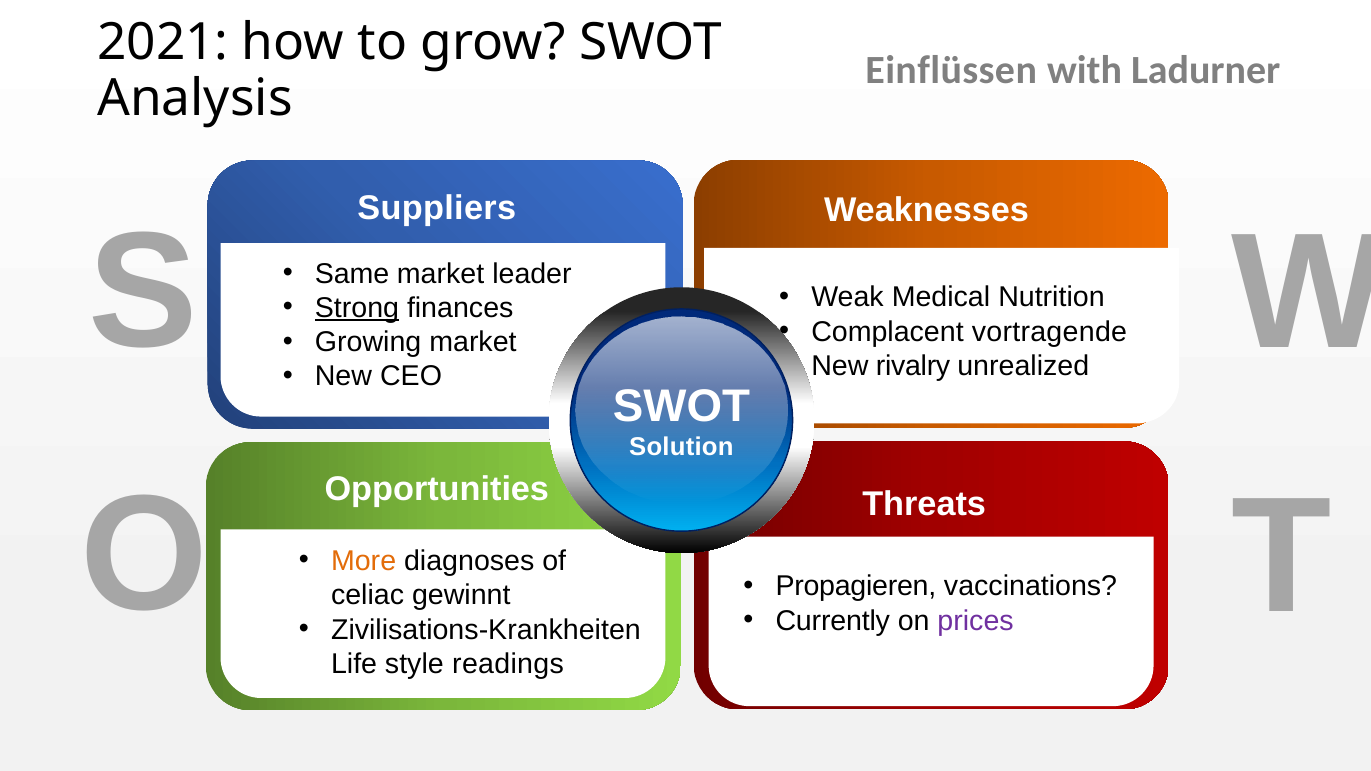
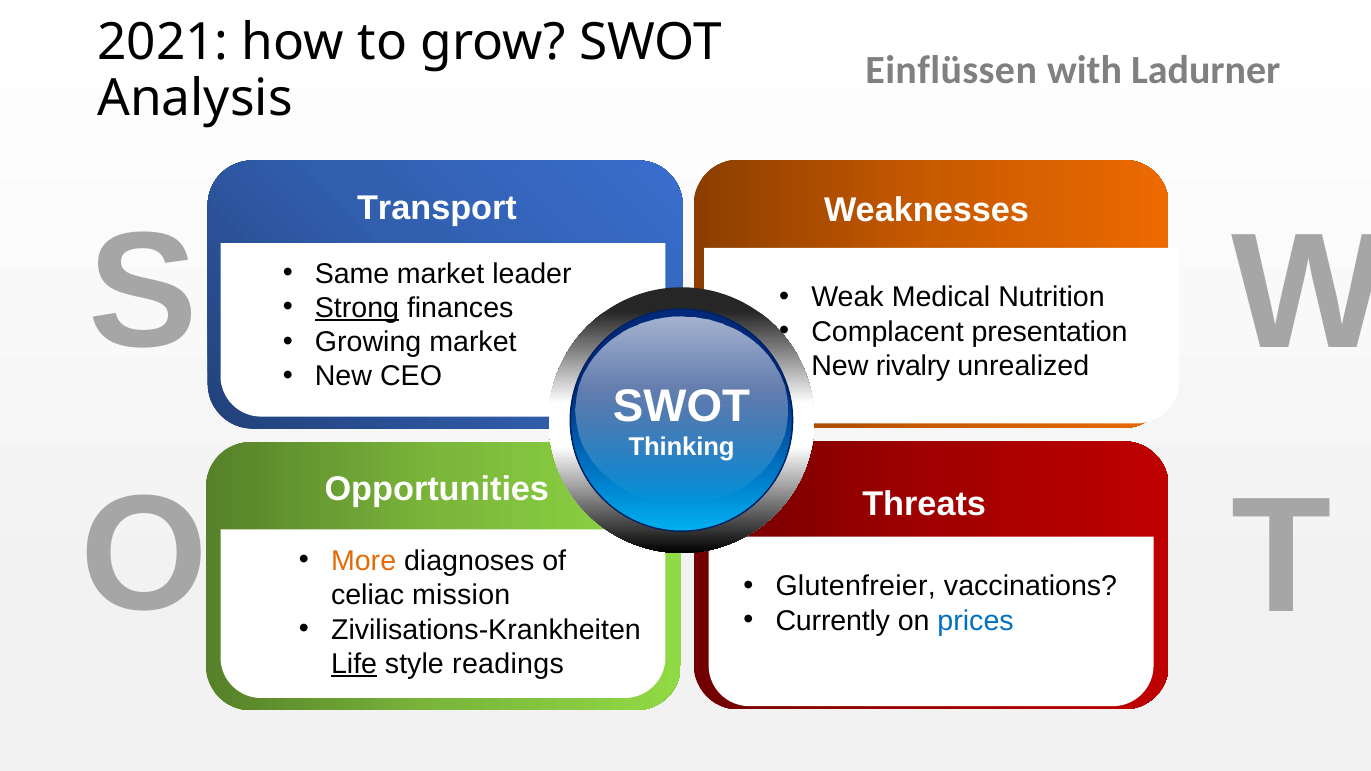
Suppliers: Suppliers -> Transport
vortragende: vortragende -> presentation
Solution: Solution -> Thinking
Propagieren: Propagieren -> Glutenfreier
gewinnt: gewinnt -> mission
prices colour: purple -> blue
Life underline: none -> present
